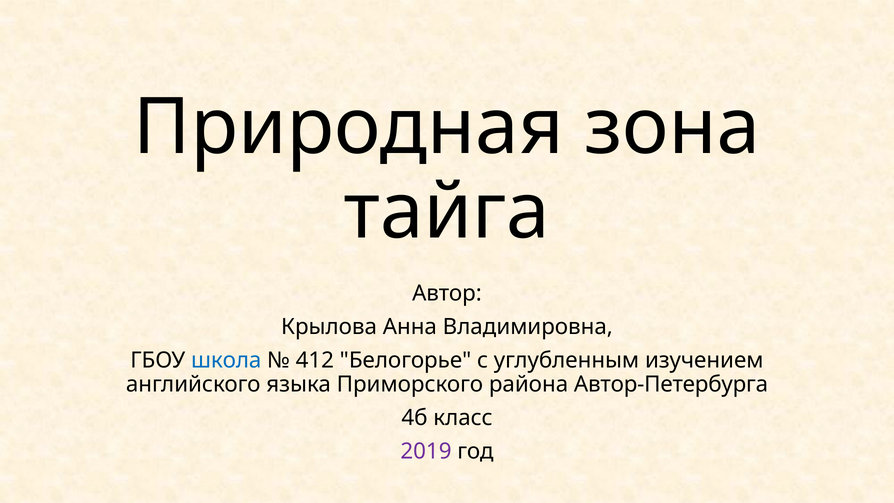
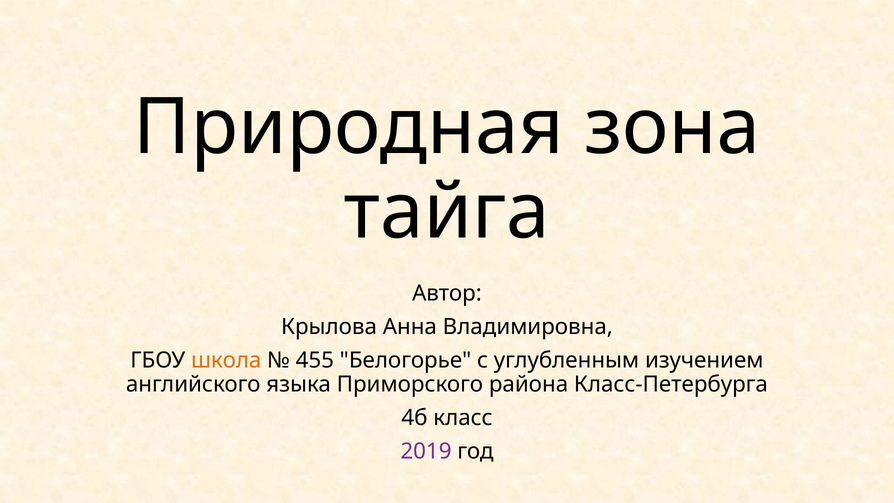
школа colour: blue -> orange
412: 412 -> 455
Автор-Петербурга: Автор-Петербурга -> Класс-Петербурга
